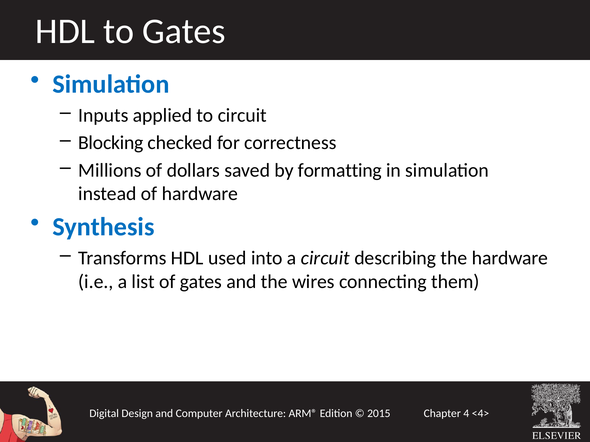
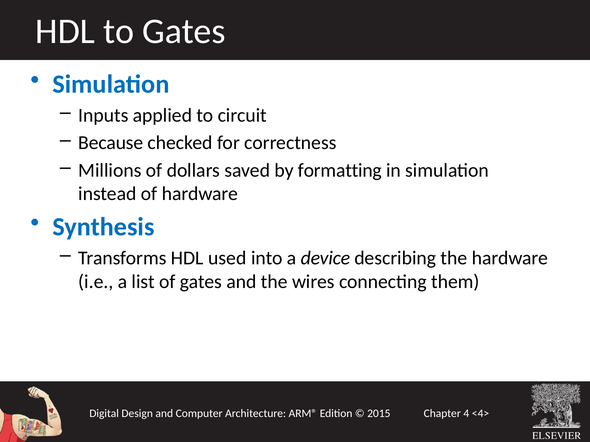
Blocking: Blocking -> Because
a circuit: circuit -> device
